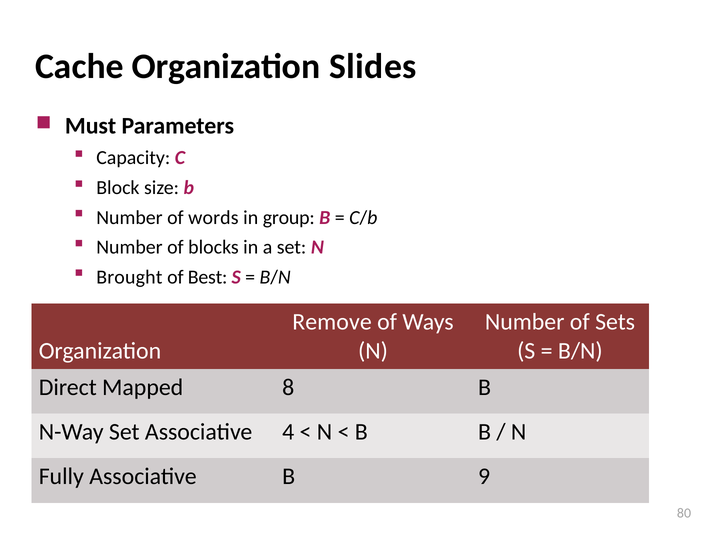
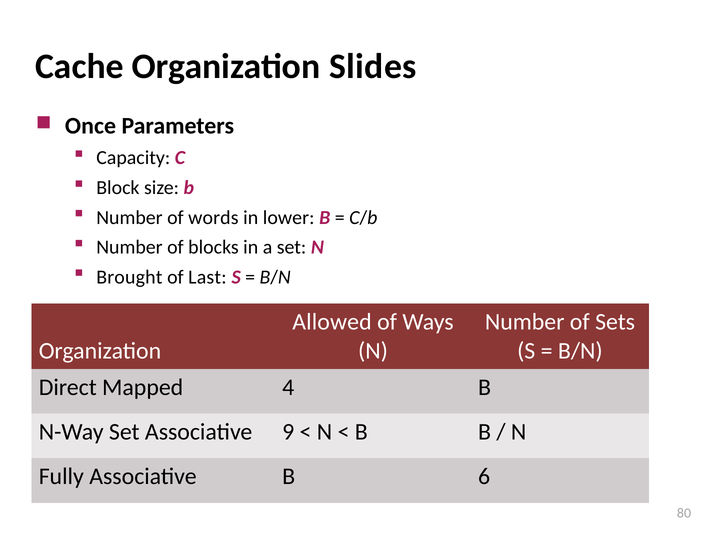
Must: Must -> Once
group: group -> lower
Best: Best -> Last
Remove: Remove -> Allowed
8: 8 -> 4
4: 4 -> 9
9: 9 -> 6
